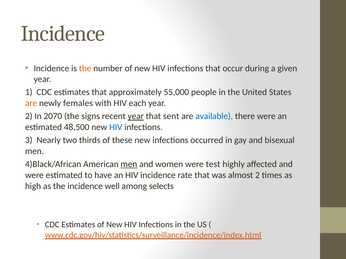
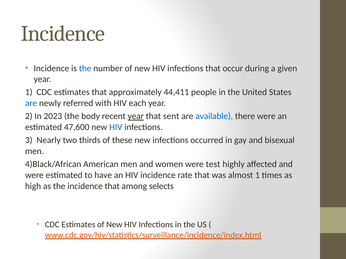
the at (85, 68) colour: orange -> blue
55,000: 55,000 -> 44,411
are at (31, 103) colour: orange -> blue
females: females -> referred
2070: 2070 -> 2023
signs: signs -> body
48,500: 48,500 -> 47,600
men at (129, 164) underline: present -> none
almost 2: 2 -> 1
incidence well: well -> that
